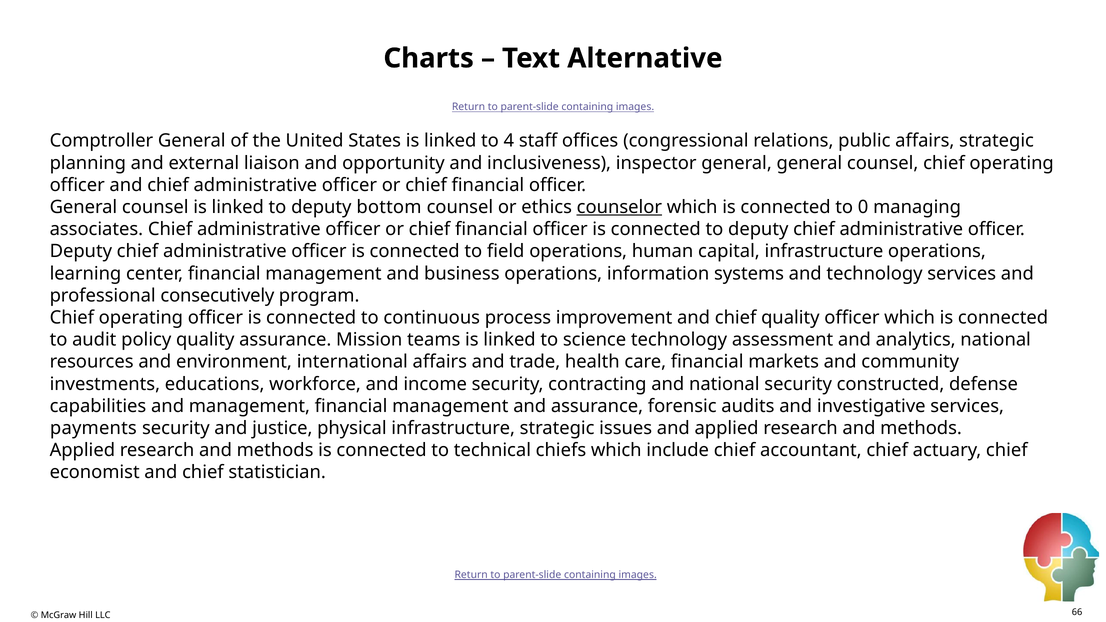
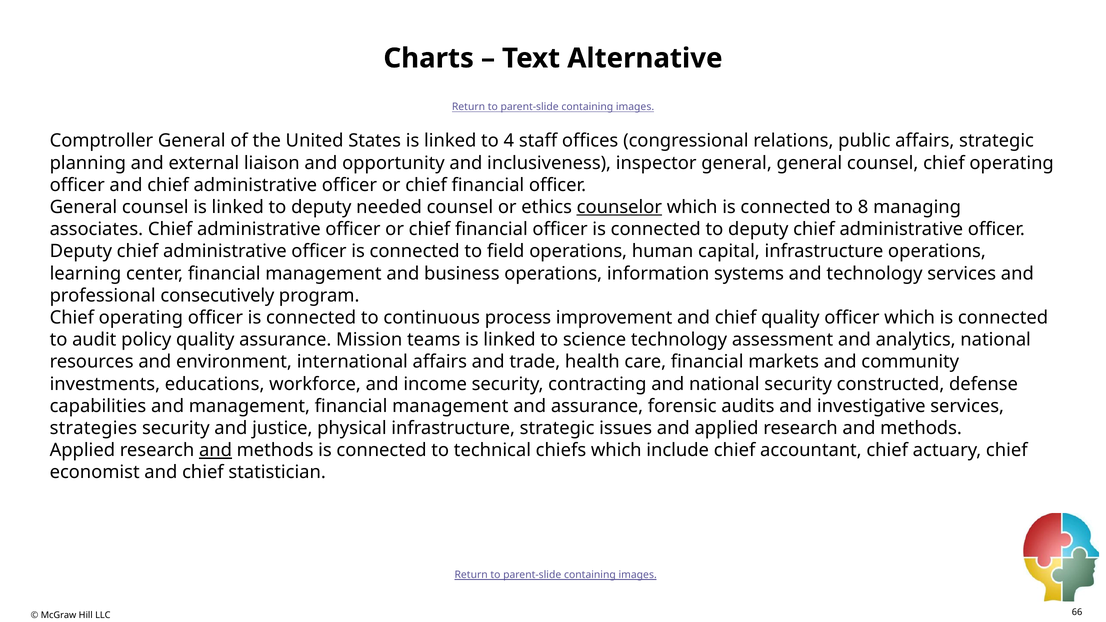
bottom: bottom -> needed
0: 0 -> 8
payments: payments -> strategies
and at (216, 450) underline: none -> present
